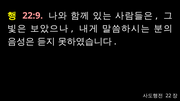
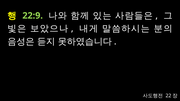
22:9 colour: pink -> light green
